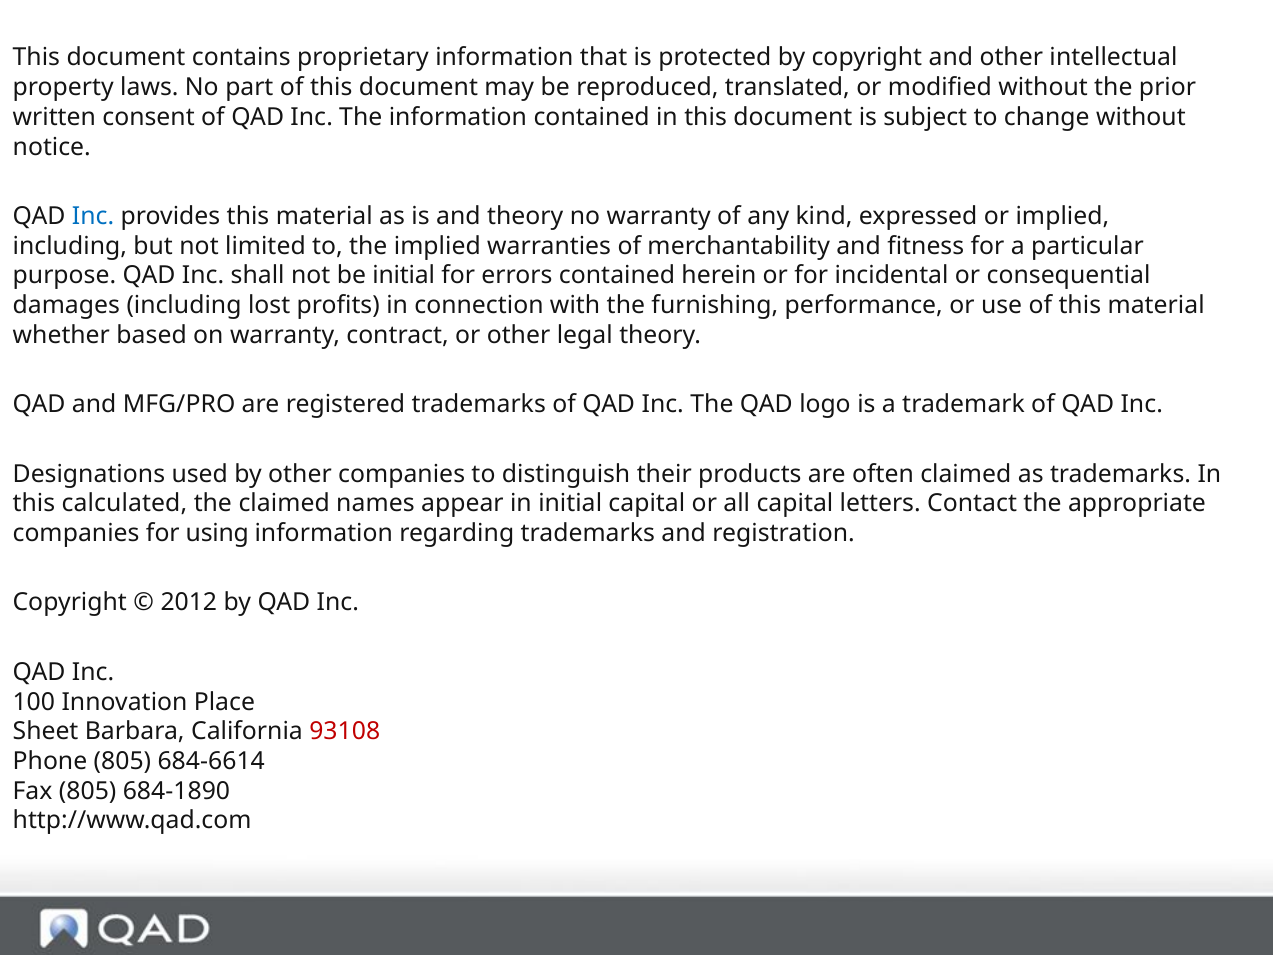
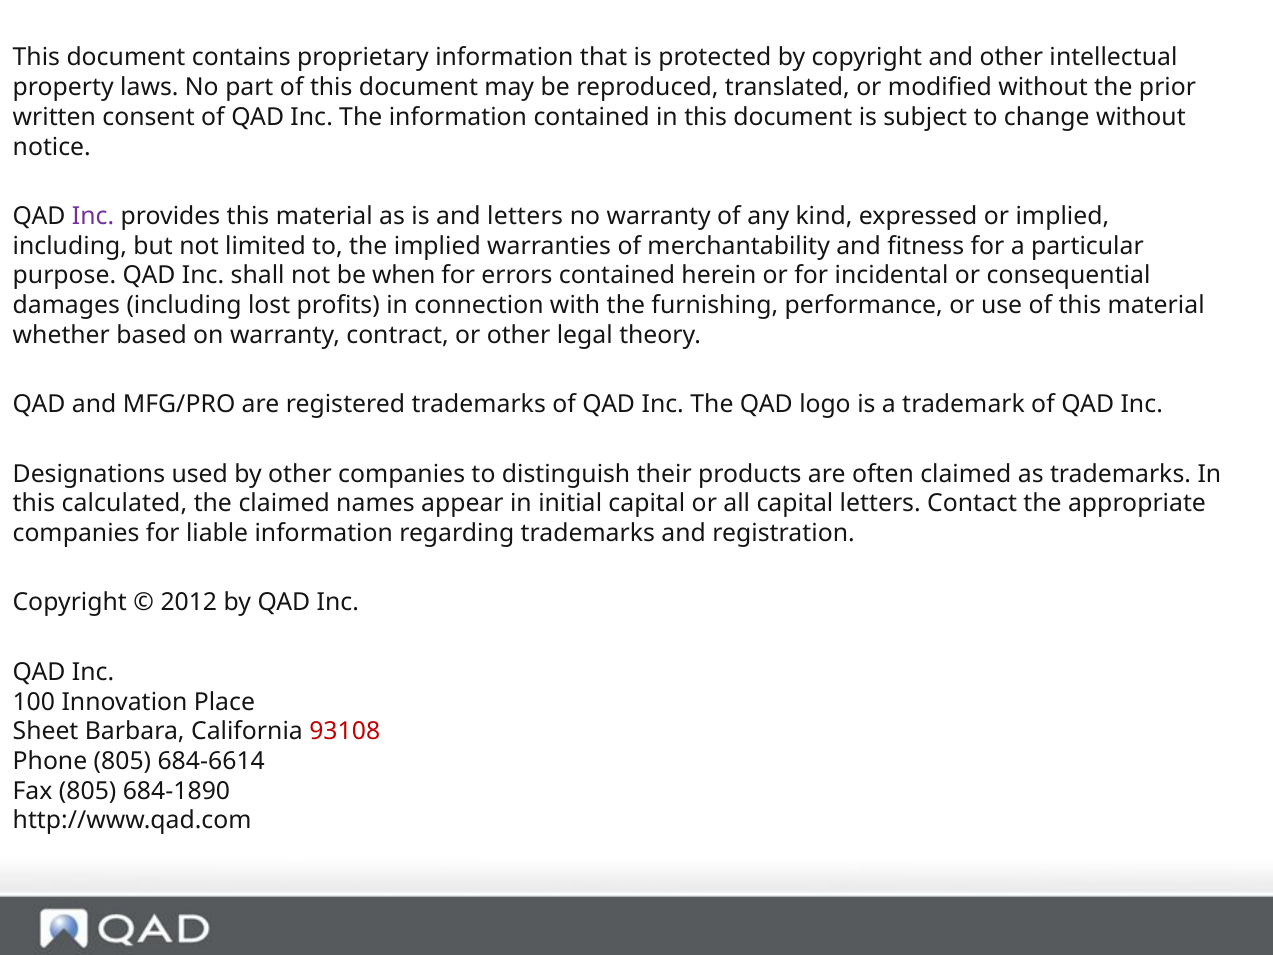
Inc at (93, 216) colour: blue -> purple
and theory: theory -> letters
be initial: initial -> when
using: using -> liable
